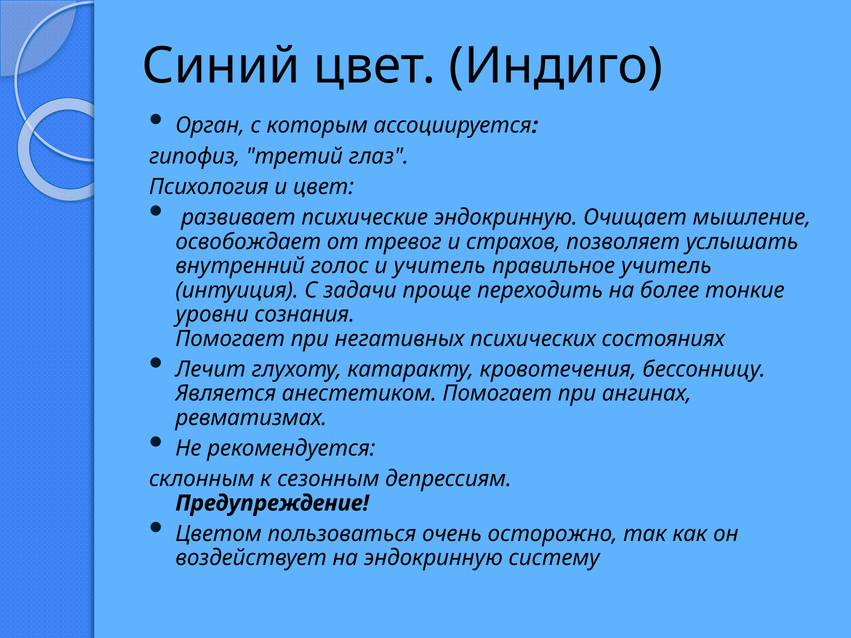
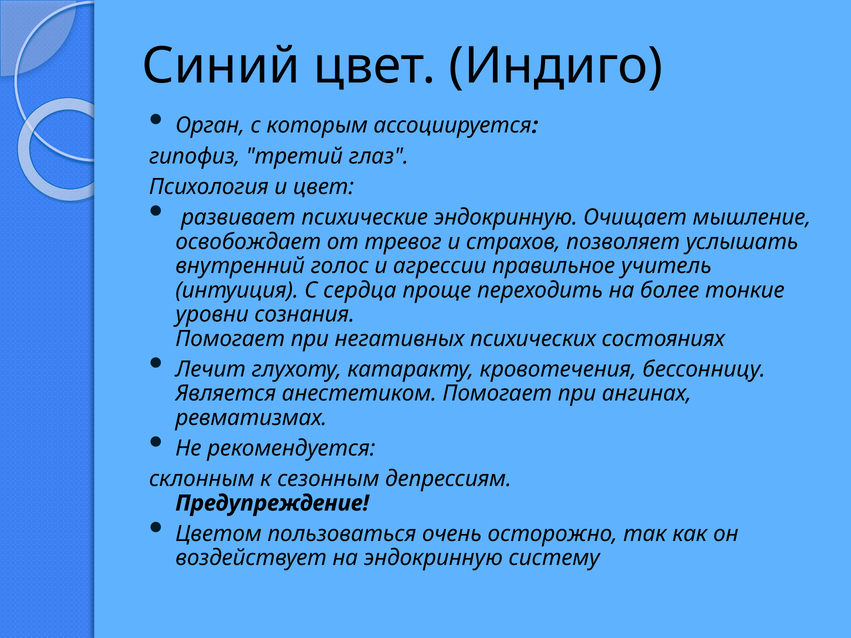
и учитель: учитель -> агрессии
задачи: задачи -> сердца
